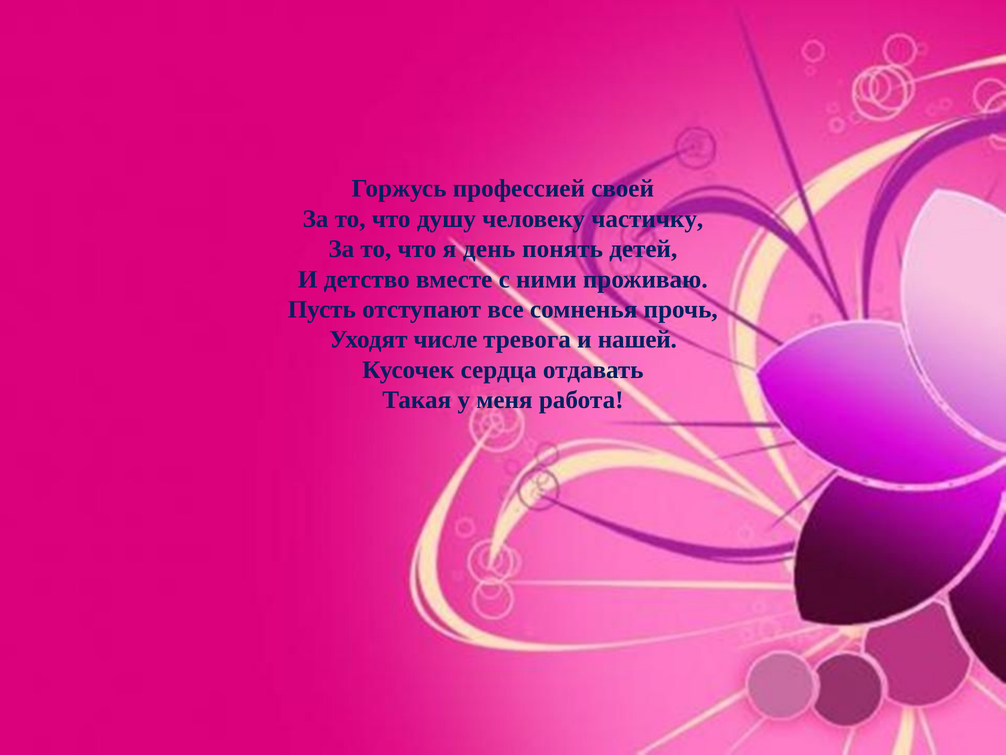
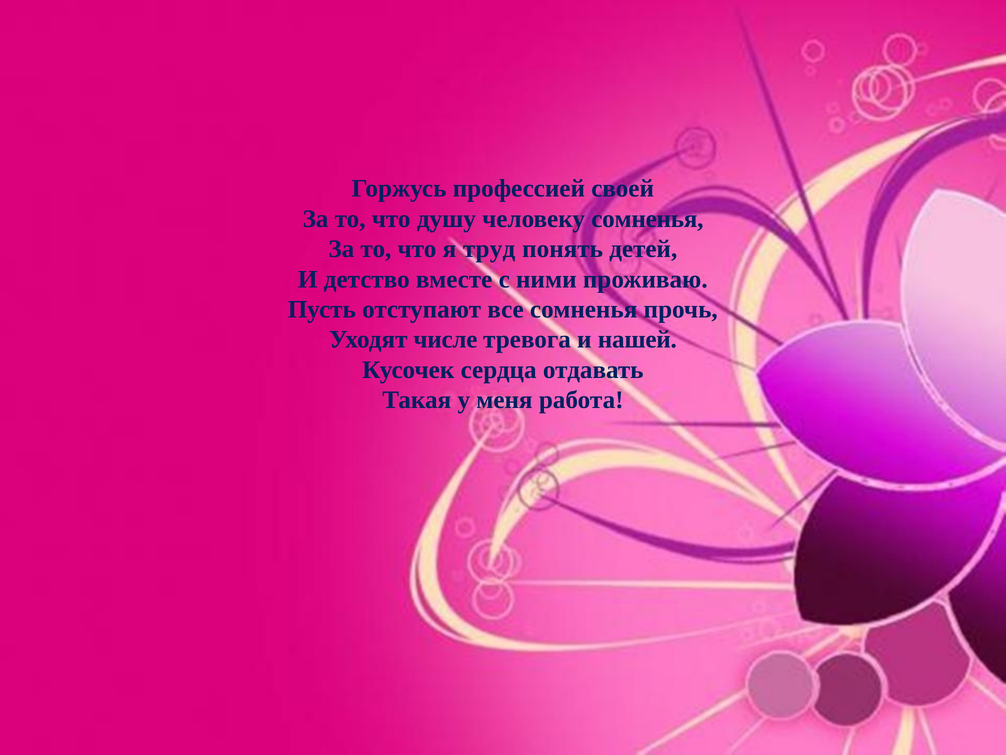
человеку частичку: частичку -> сомненья
день: день -> труд
